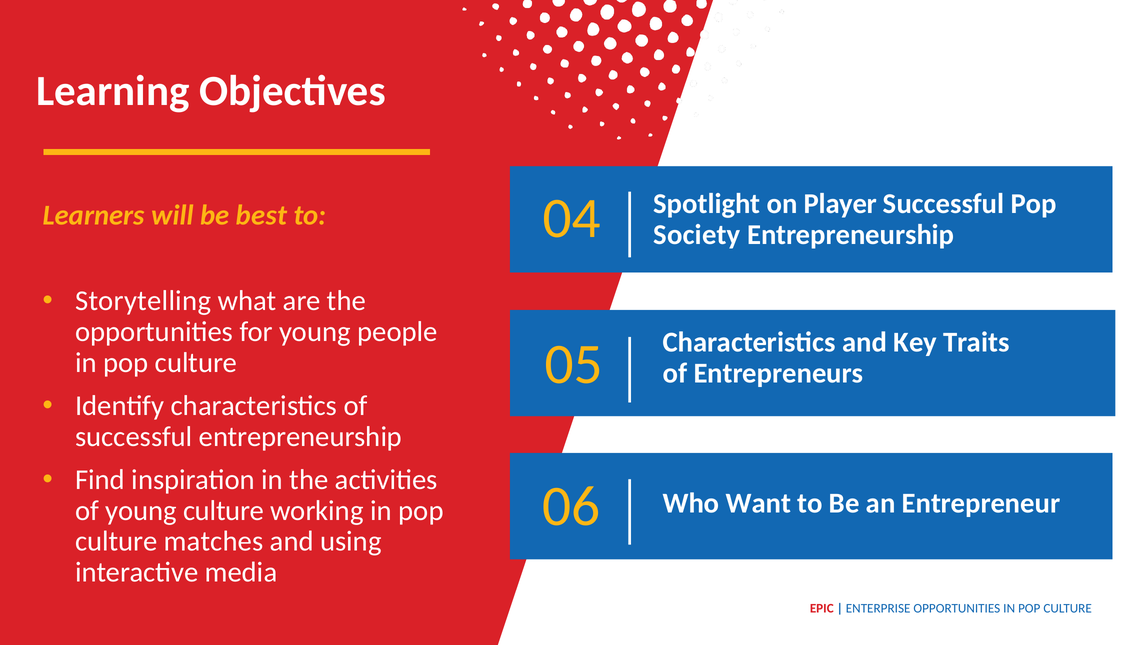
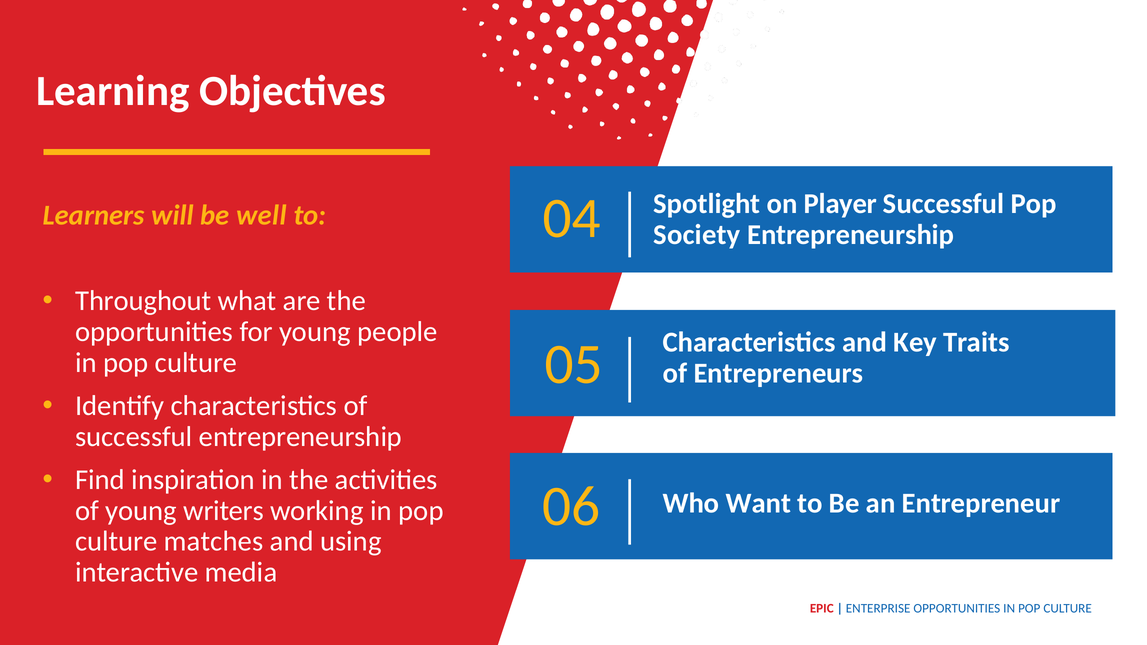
best: best -> well
Storytelling: Storytelling -> Throughout
young culture: culture -> writers
